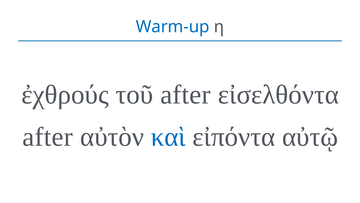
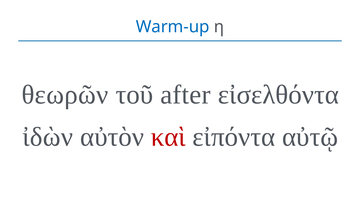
ἐχθρούς: ἐχθρούς -> θεωρῶν
after at (48, 137): after -> ἰδὼν
καὶ colour: blue -> red
